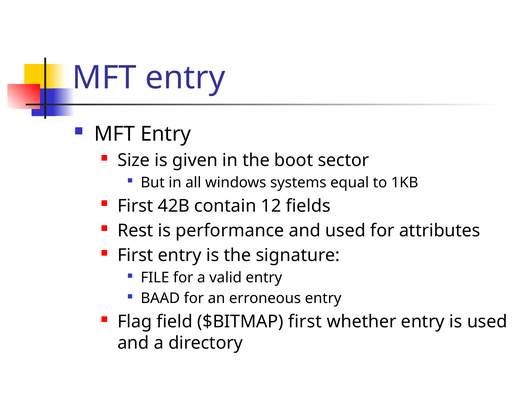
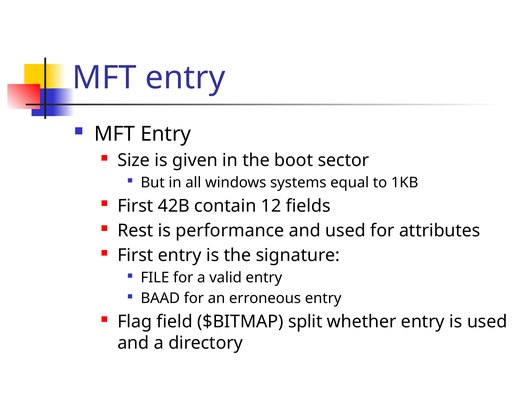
$BITMAP first: first -> split
